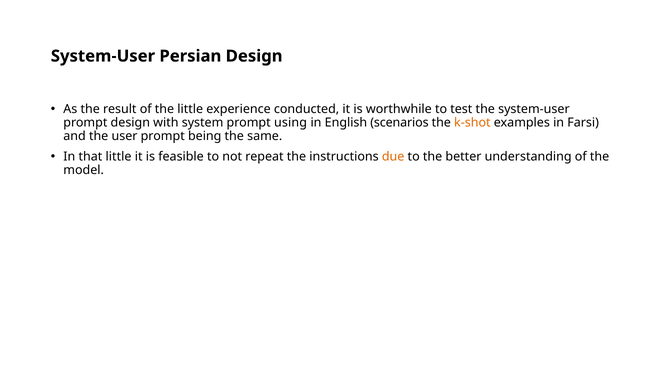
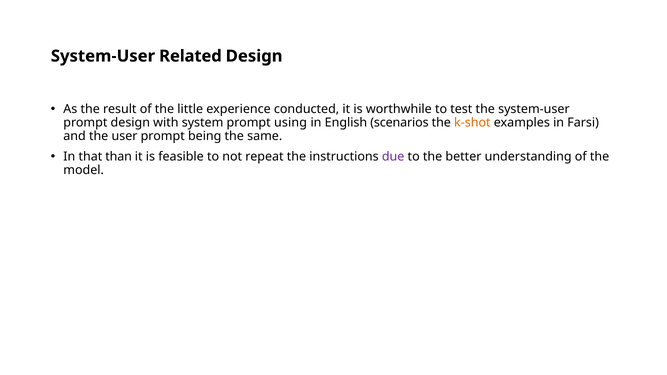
Persian: Persian -> Related
that little: little -> than
due colour: orange -> purple
